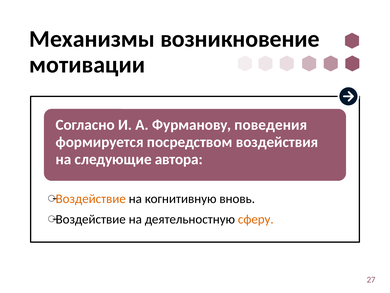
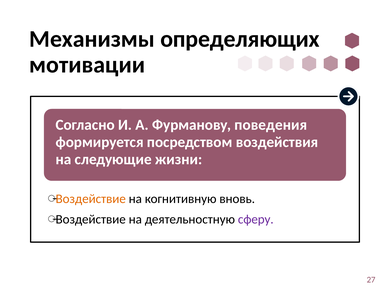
возникновение: возникновение -> определяющих
автора: автора -> жизни
сферу colour: orange -> purple
